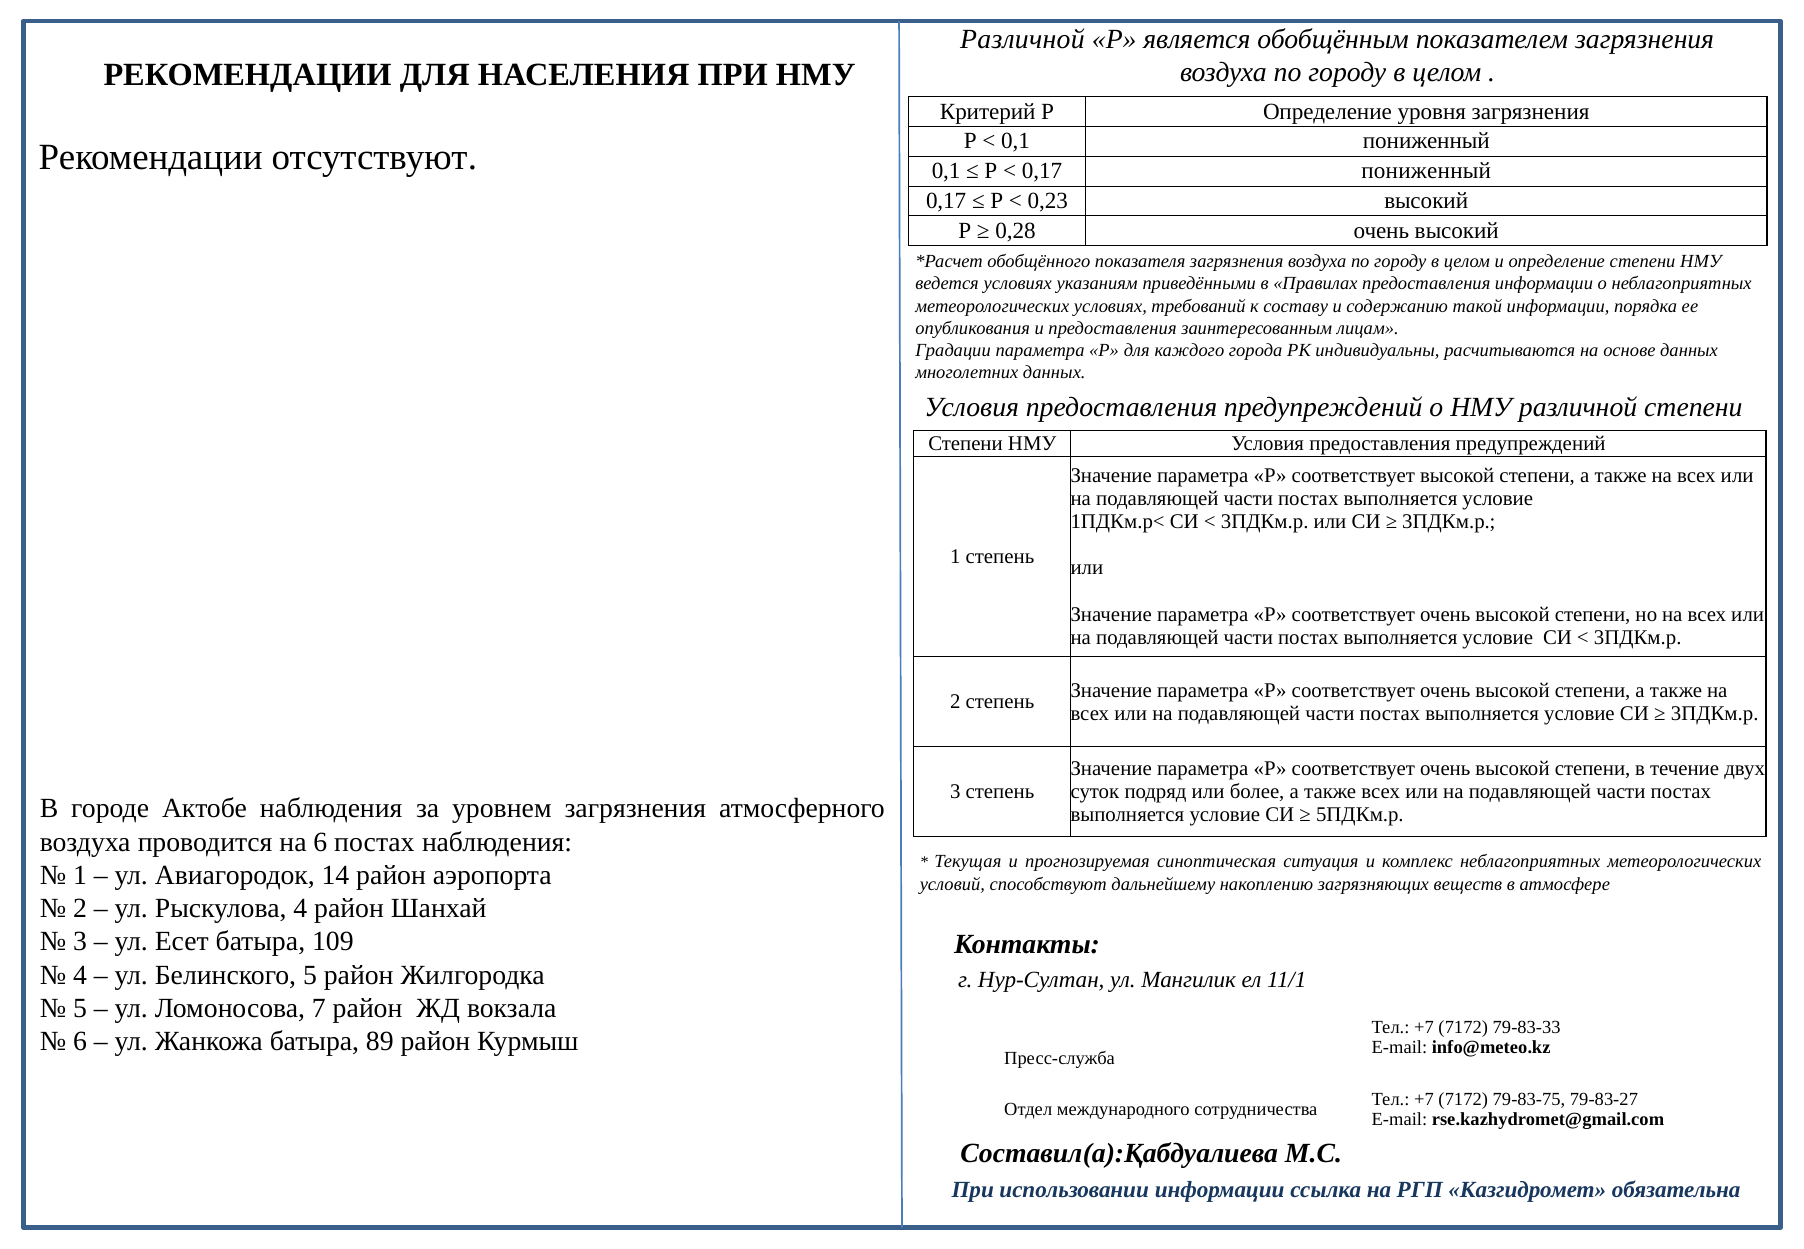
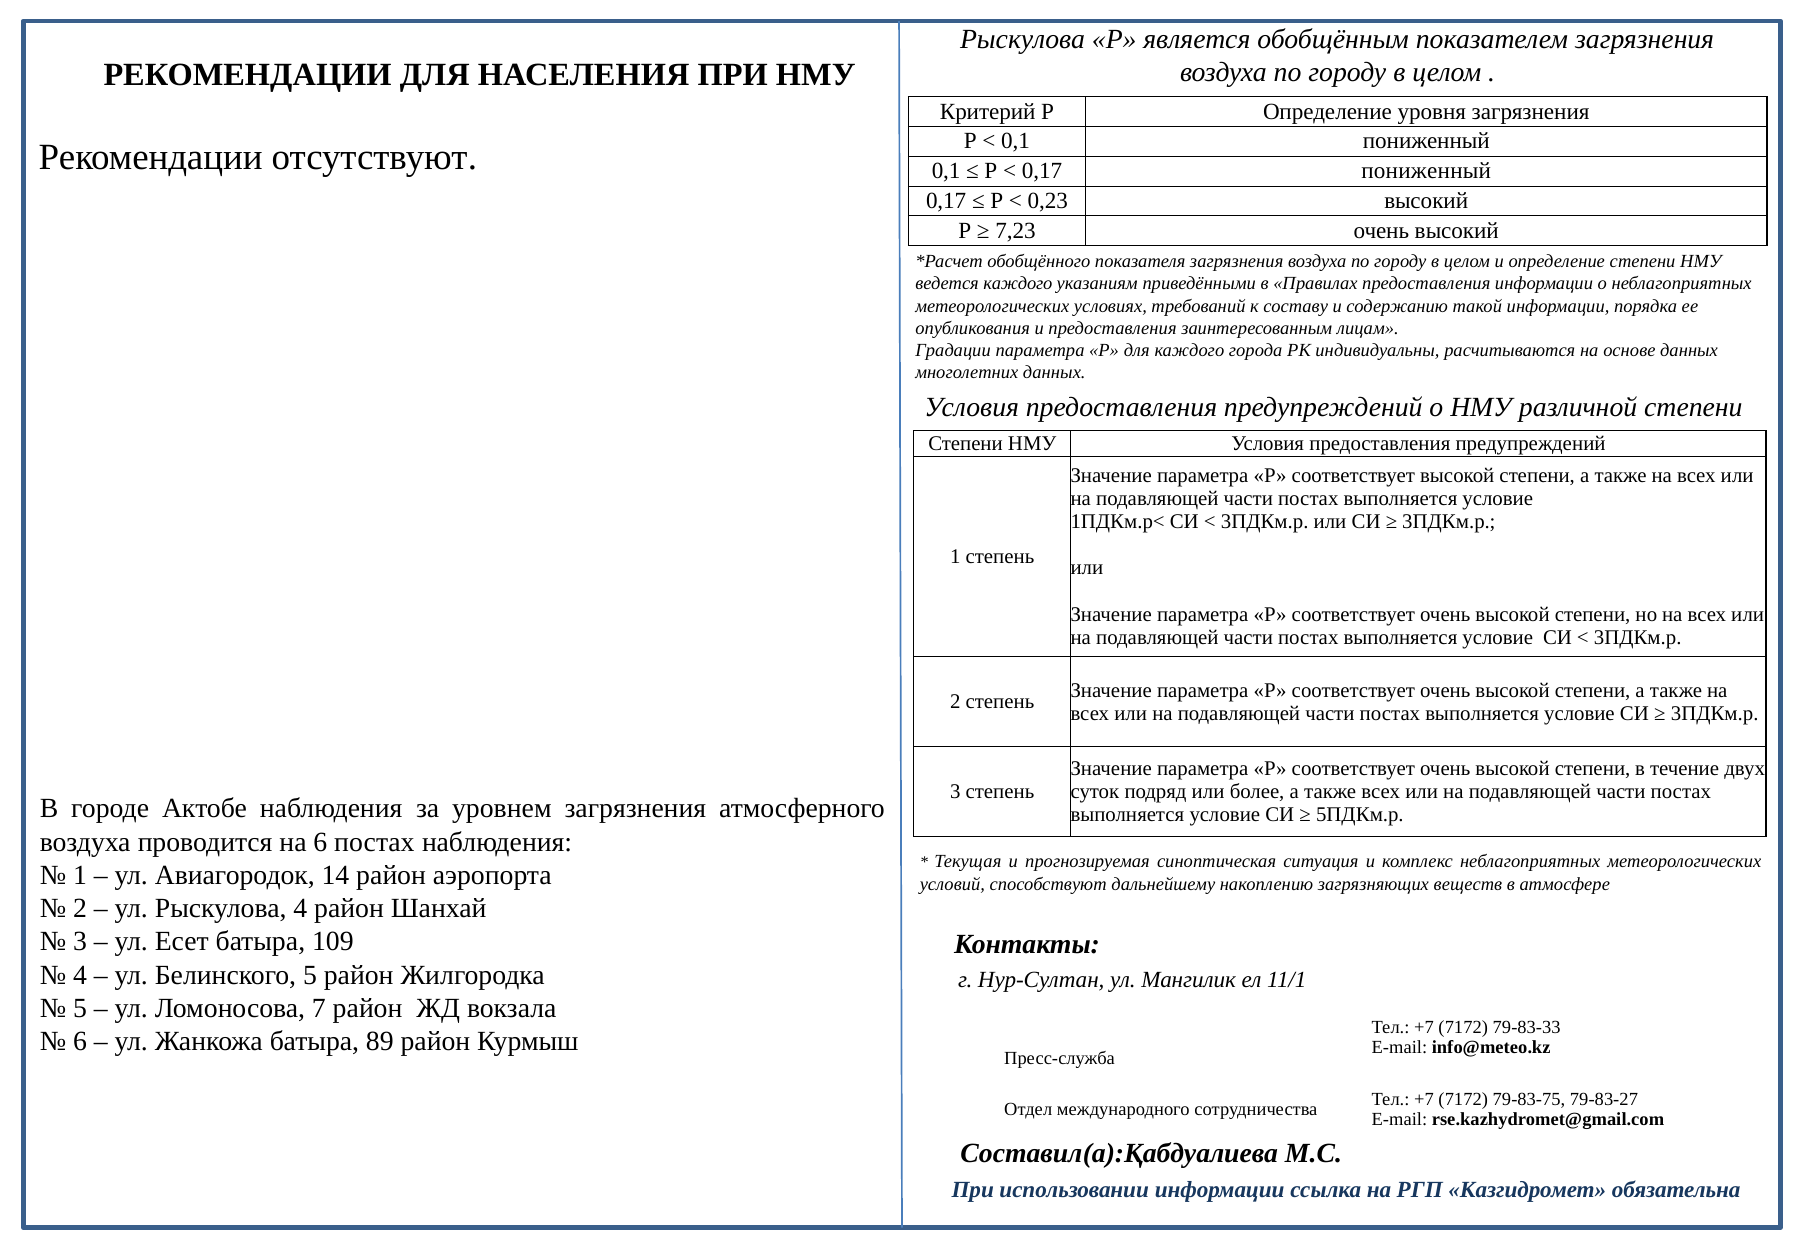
Различной at (1022, 39): Различной -> Рыскулова
0,28: 0,28 -> 7,23
ведется условиях: условиях -> каждого
